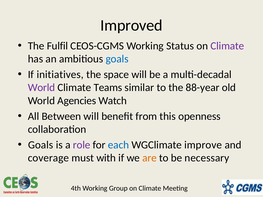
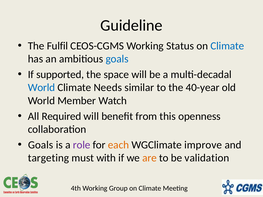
Improved: Improved -> Guideline
Climate at (227, 46) colour: purple -> blue
initiatives: initiatives -> supported
World at (41, 88) colour: purple -> blue
Teams: Teams -> Needs
88-year: 88-year -> 40-year
Agencies: Agencies -> Member
Between: Between -> Required
each colour: blue -> orange
coverage: coverage -> targeting
necessary: necessary -> validation
